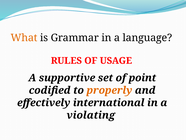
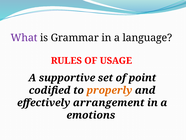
What colour: orange -> purple
international: international -> arrangement
violating: violating -> emotions
